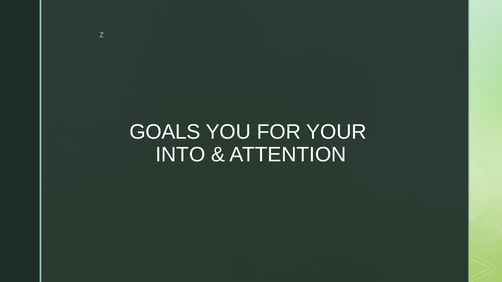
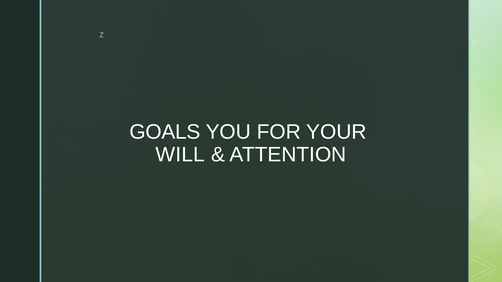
INTO: INTO -> WILL
